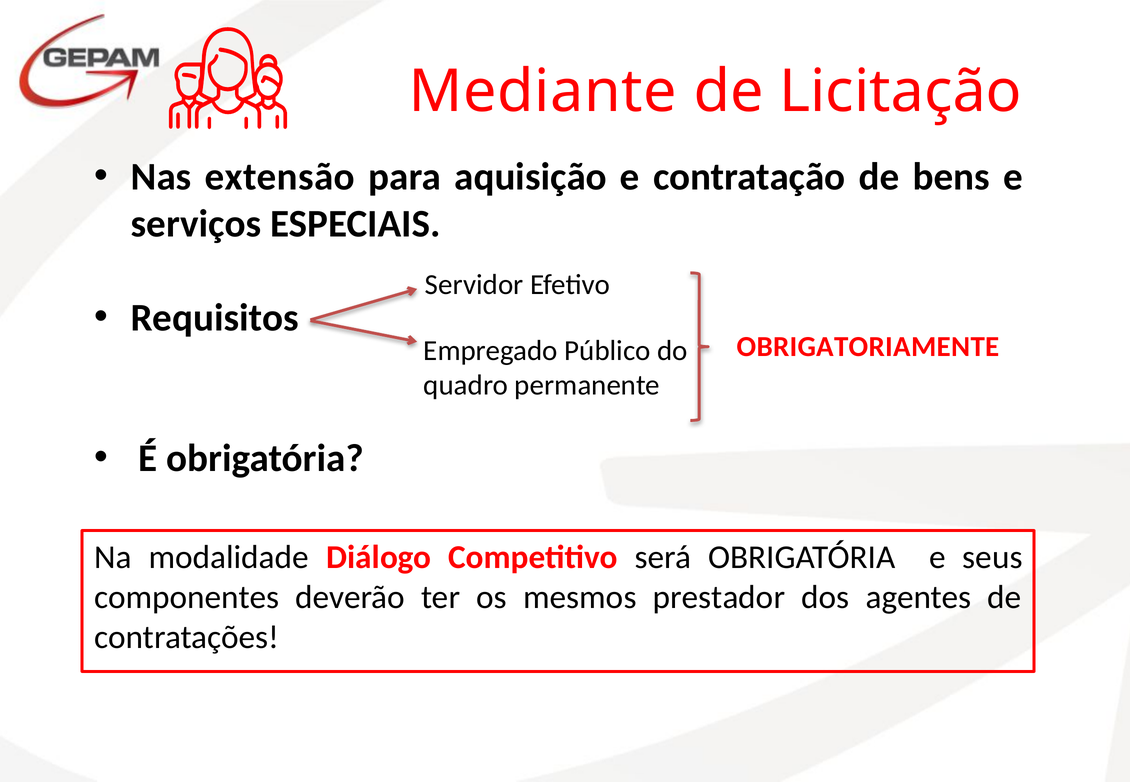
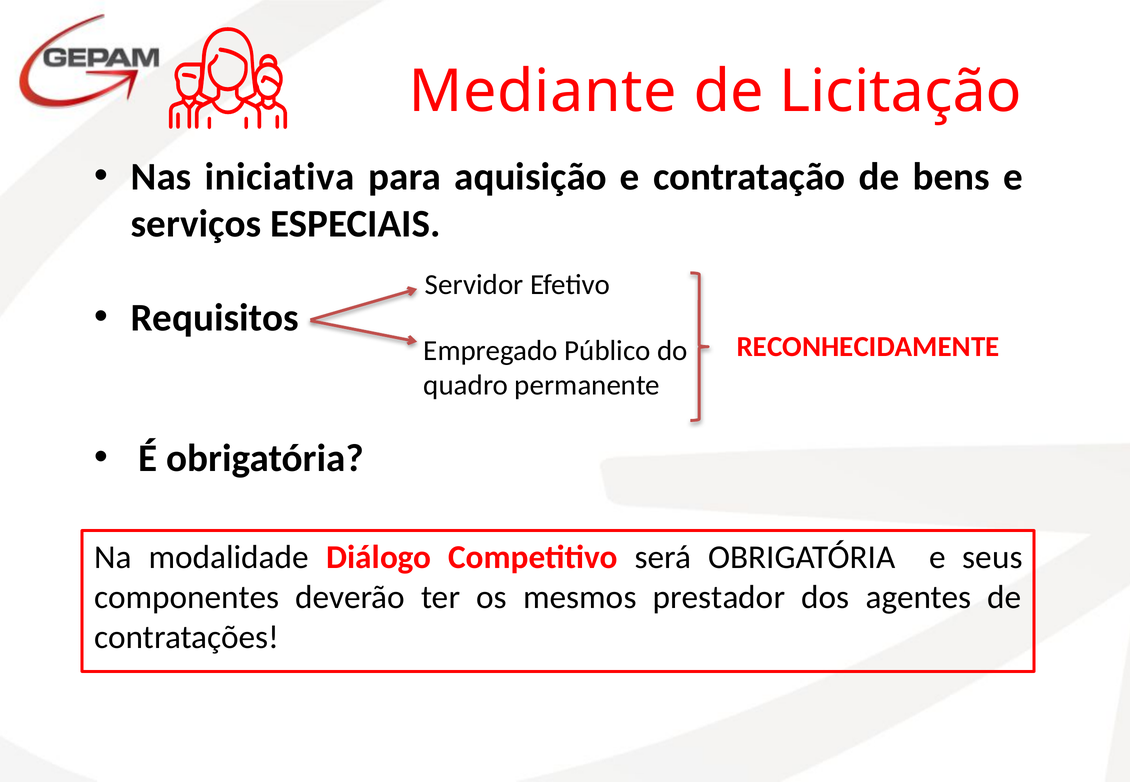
extensão: extensão -> iniciativa
OBRIGATORIAMENTE: OBRIGATORIAMENTE -> RECONHECIDAMENTE
